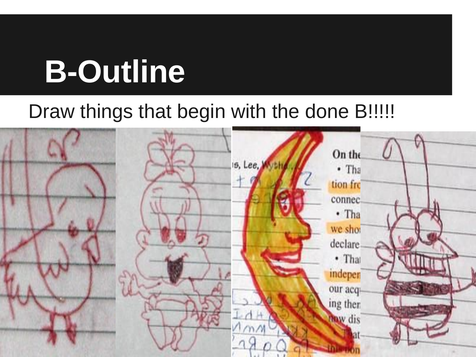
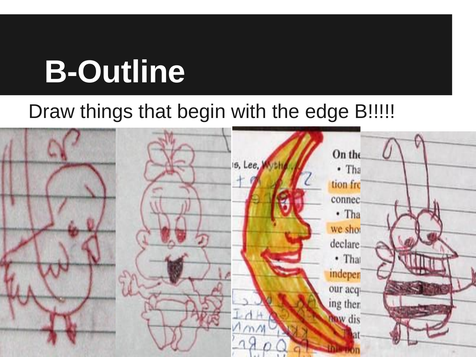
done: done -> edge
